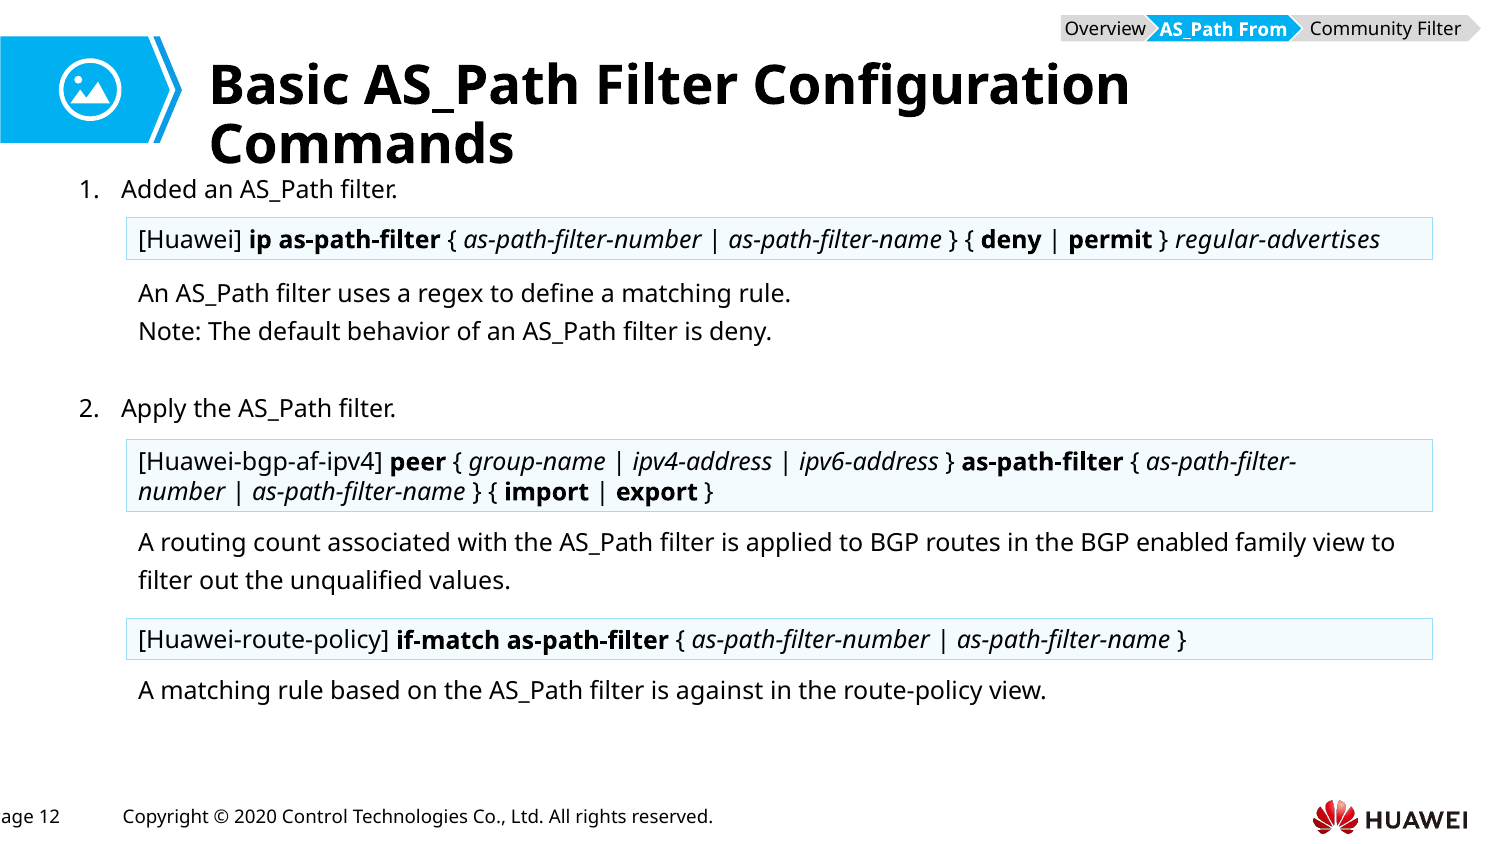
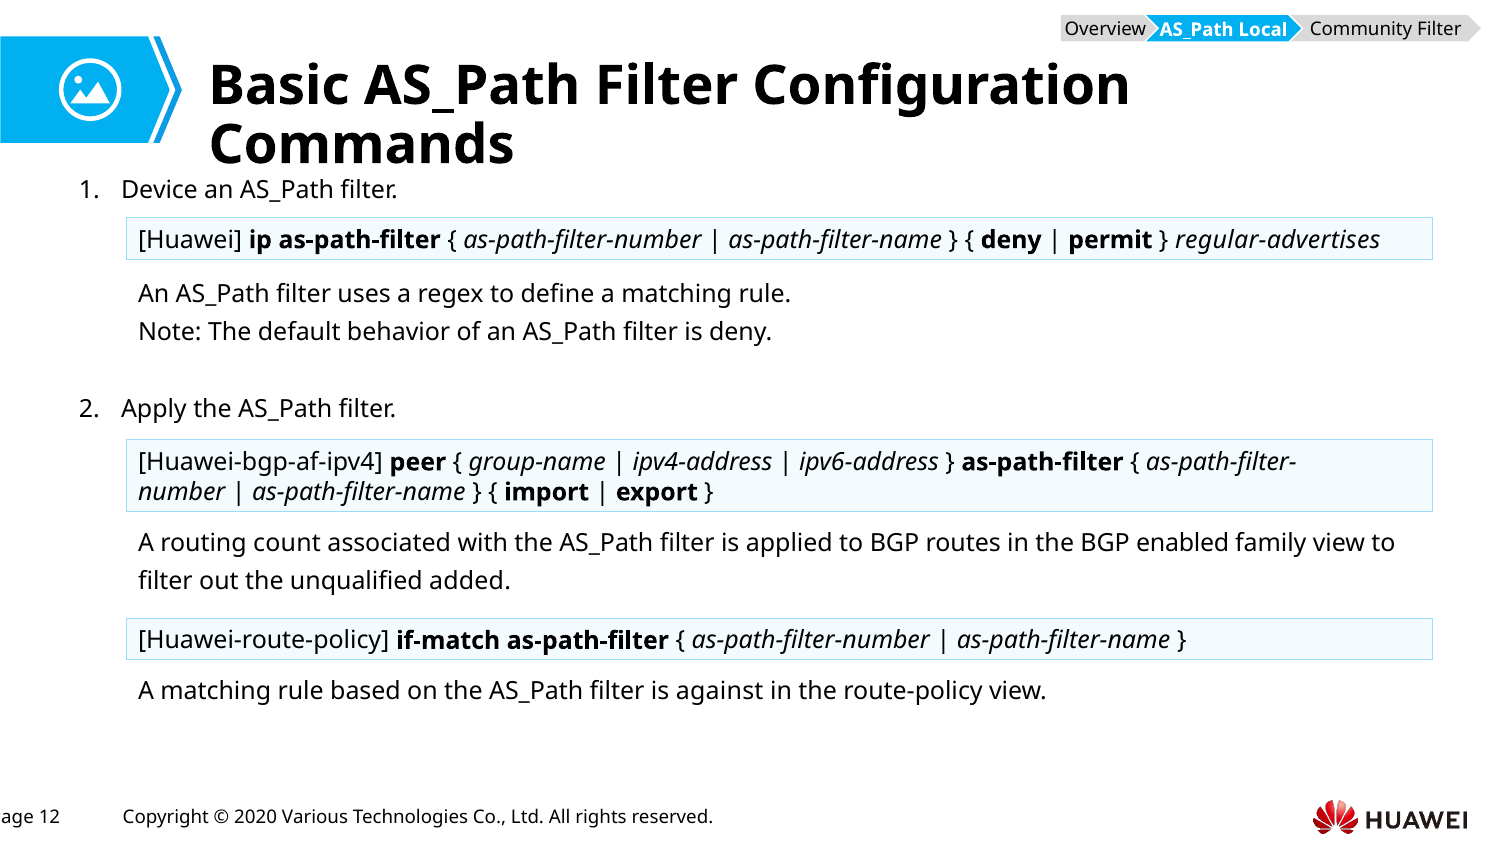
From: From -> Local
Added: Added -> Device
values: values -> added
Control: Control -> Various
